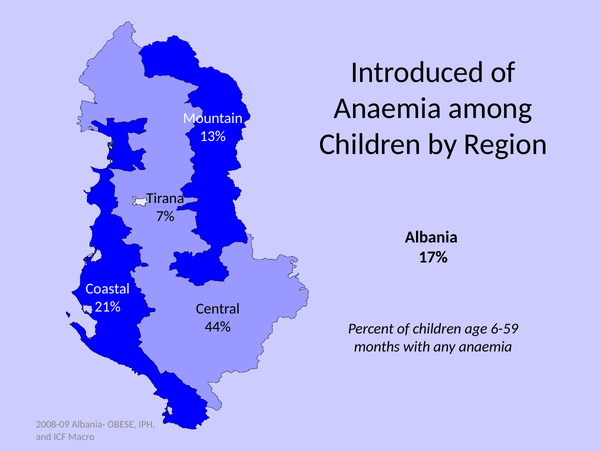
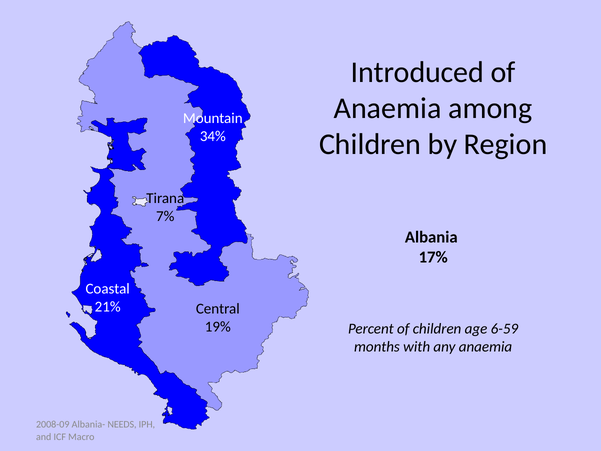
13%: 13% -> 34%
44%: 44% -> 19%
OBESE: OBESE -> NEEDS
